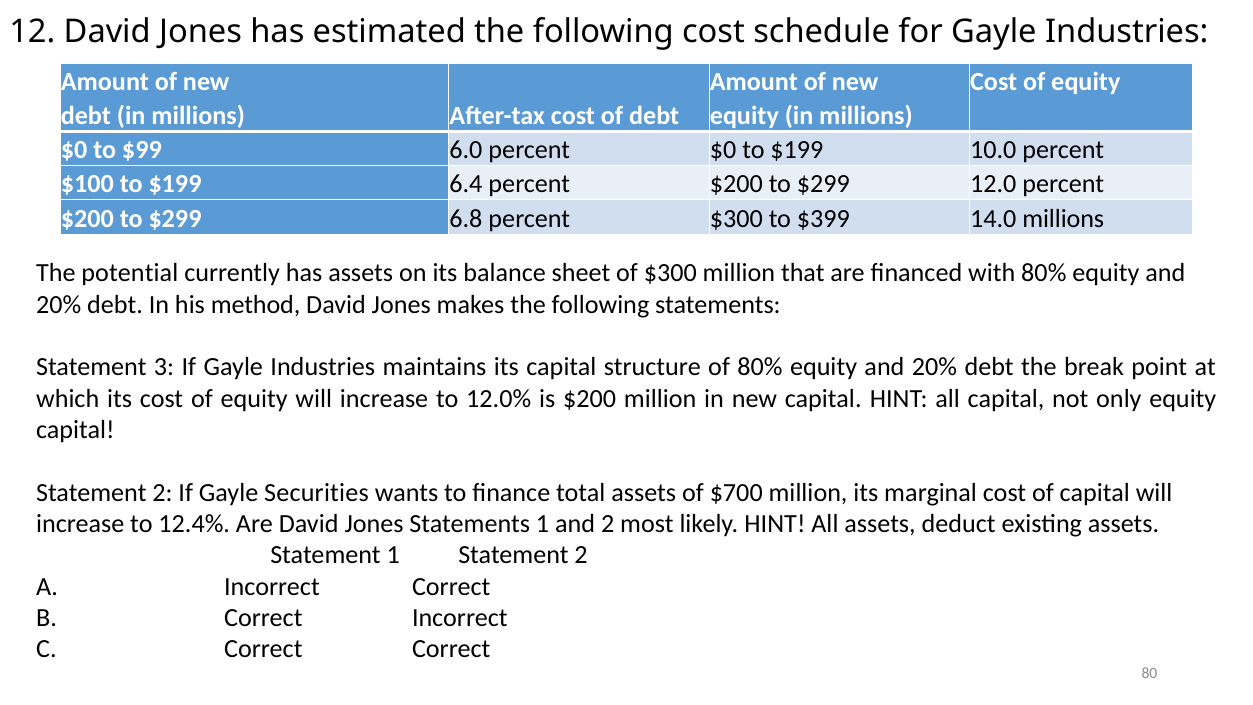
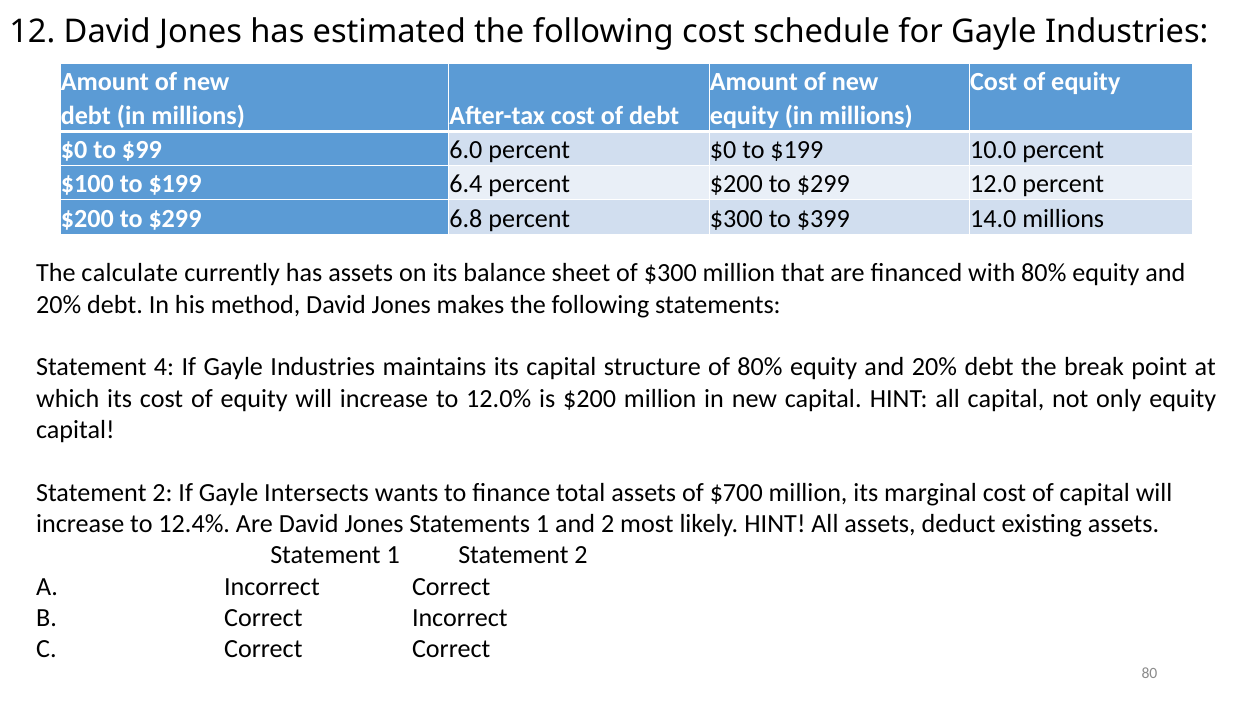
potential: potential -> calculate
3: 3 -> 4
Securities: Securities -> Intersects
